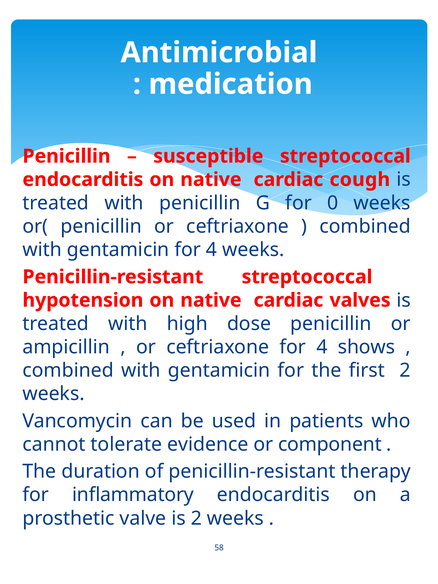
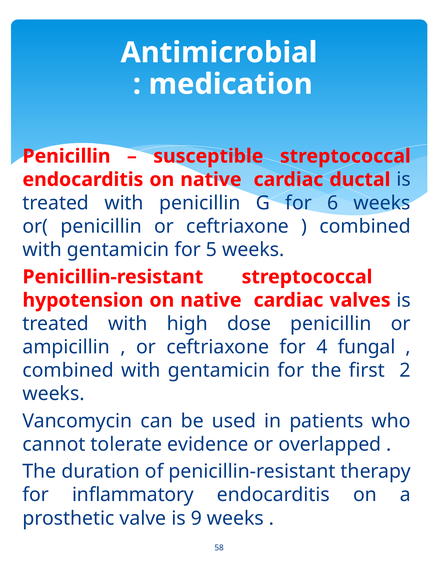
cough: cough -> ductal
0: 0 -> 6
gentamicin for 4: 4 -> 5
shows: shows -> fungal
component: component -> overlapped
is 2: 2 -> 9
